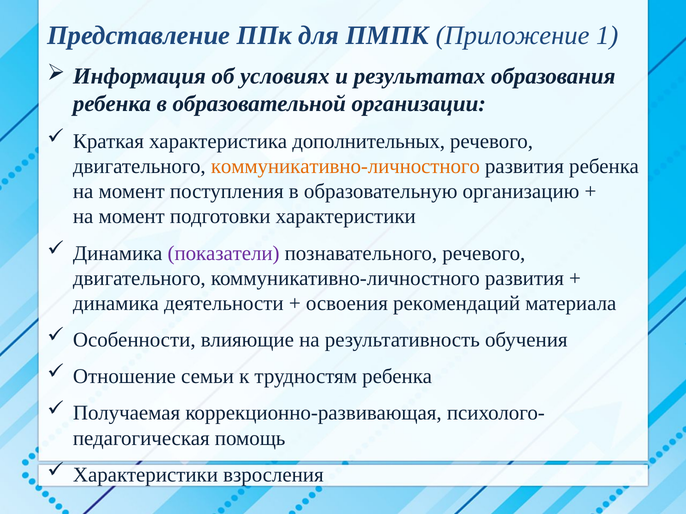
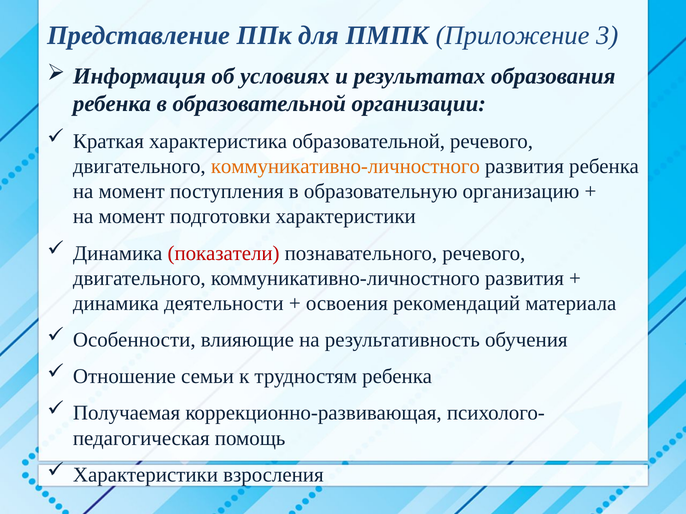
1: 1 -> 3
характеристика дополнительных: дополнительных -> образовательной
показатели colour: purple -> red
